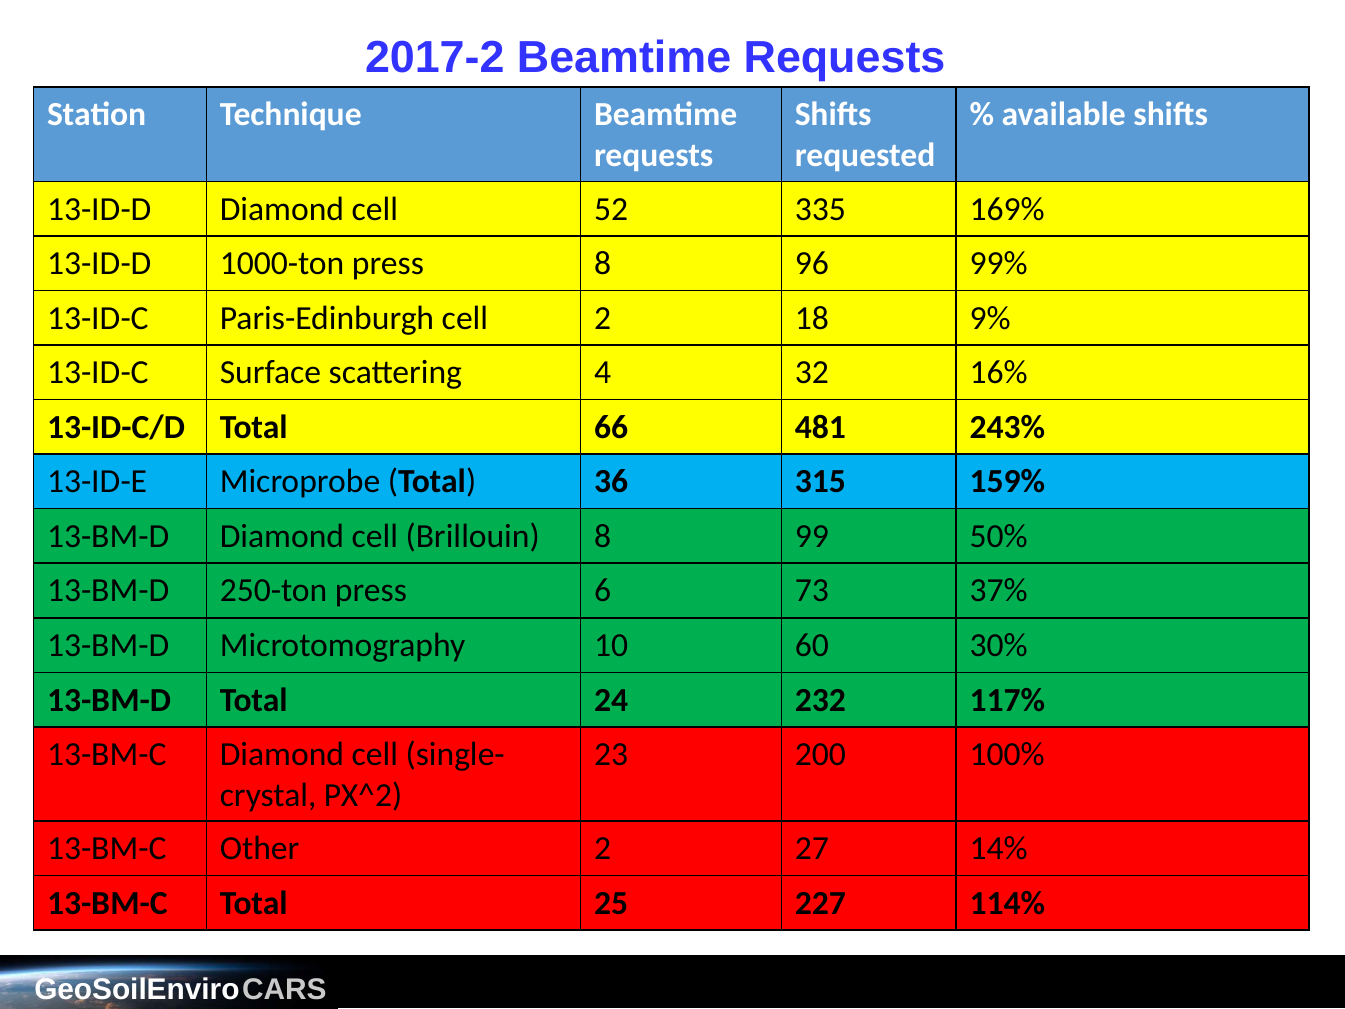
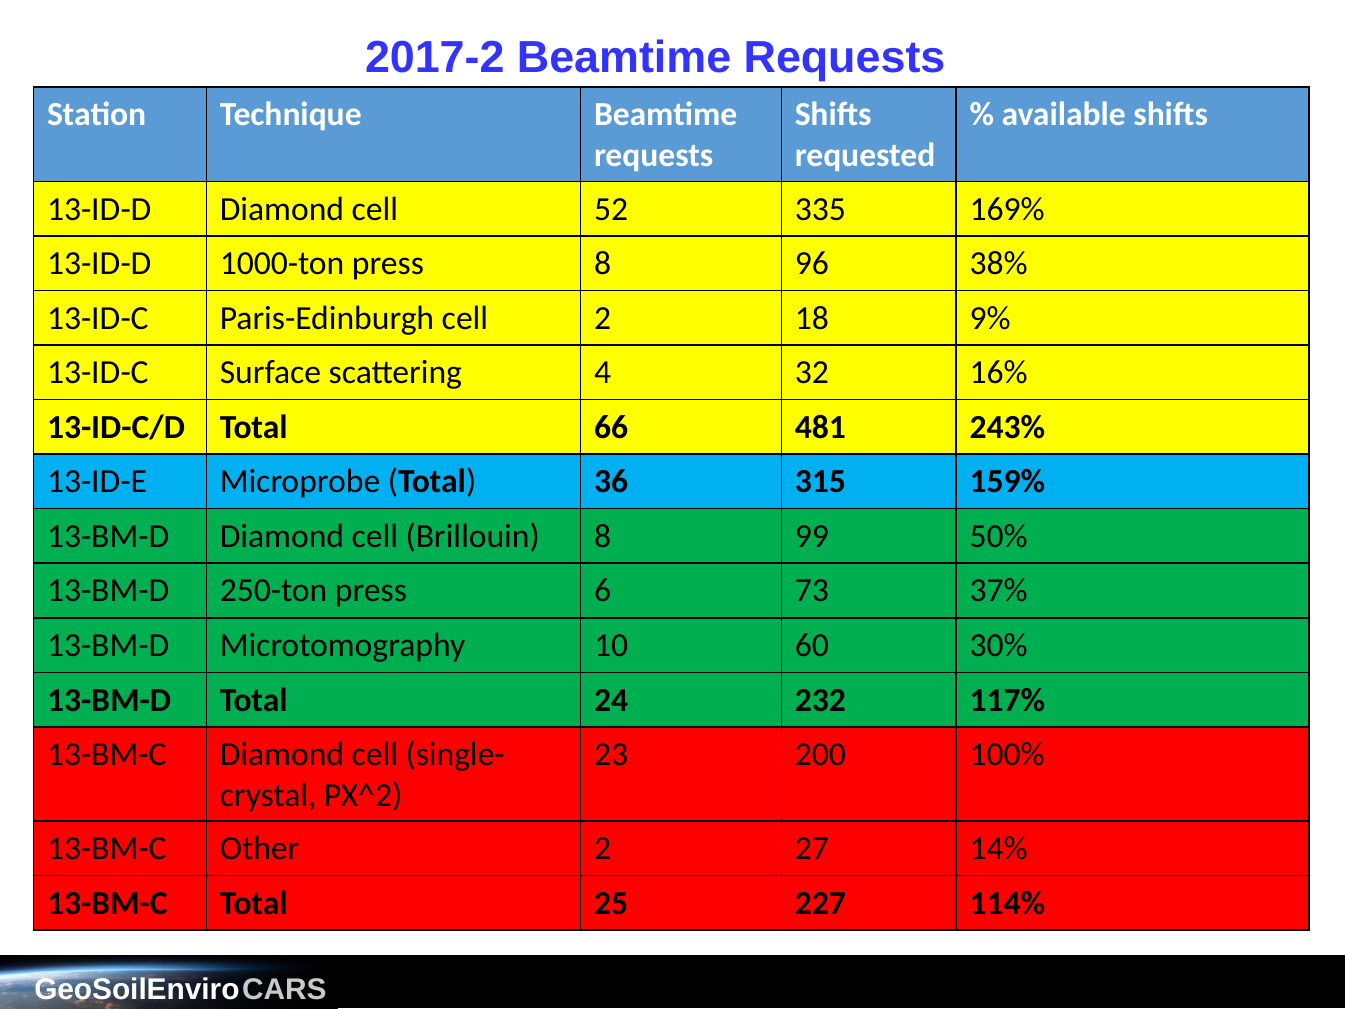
99%: 99% -> 38%
